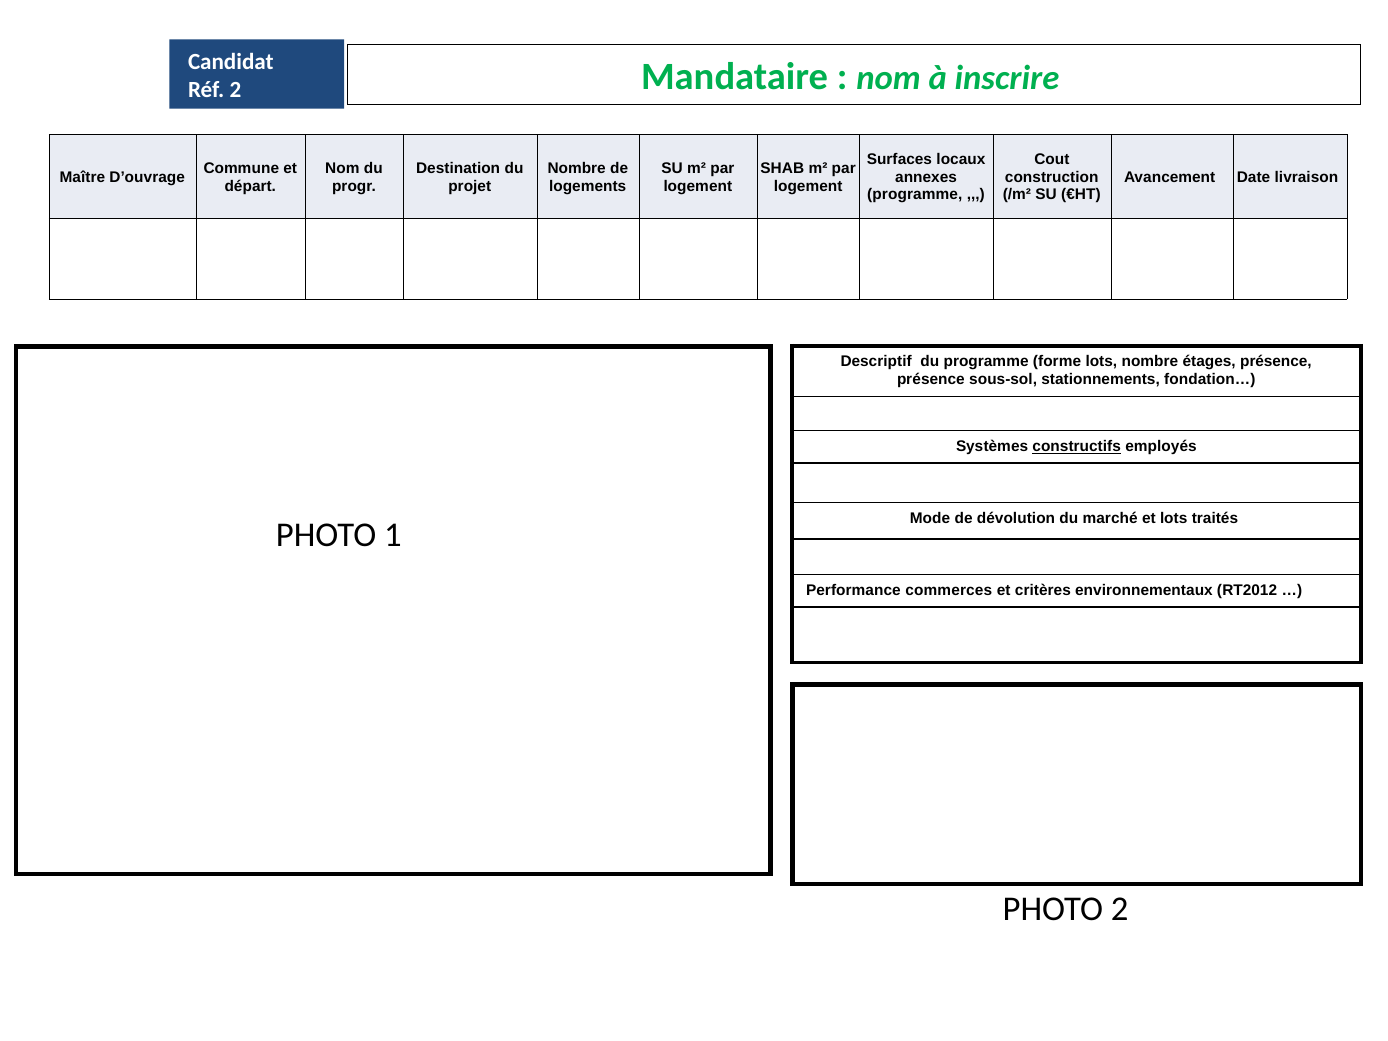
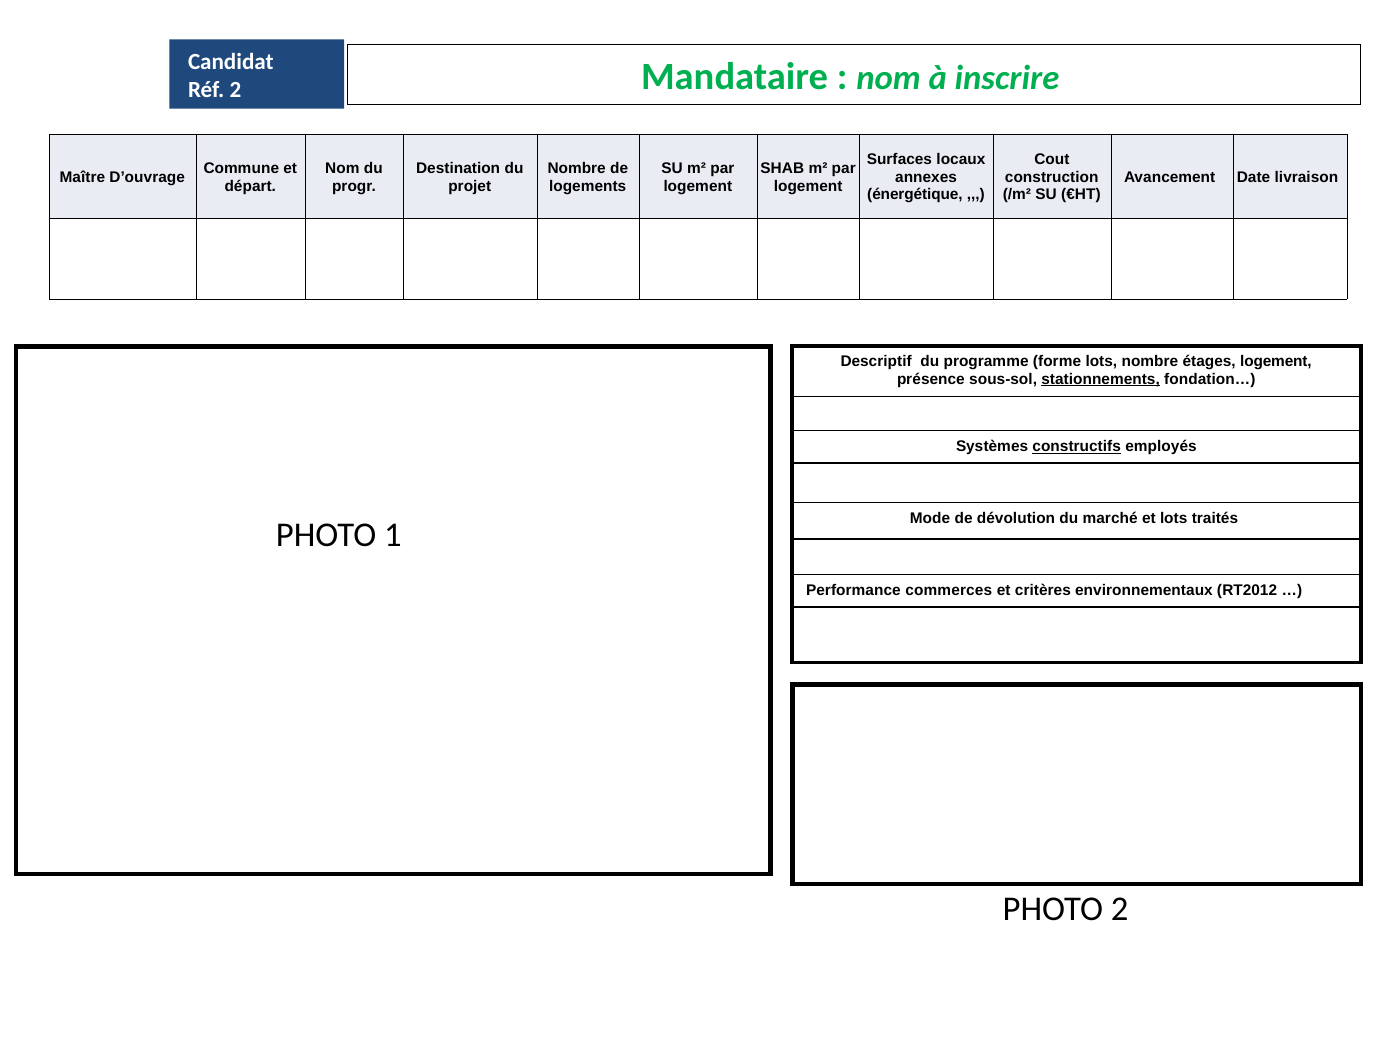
programme at (915, 195): programme -> énergétique
étages présence: présence -> logement
stationnements underline: none -> present
